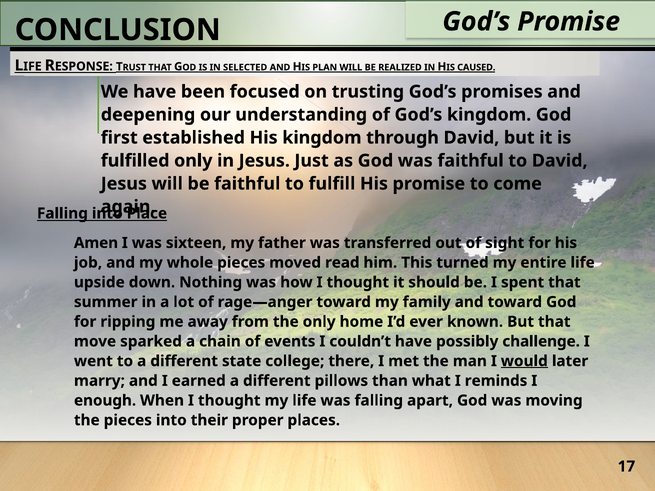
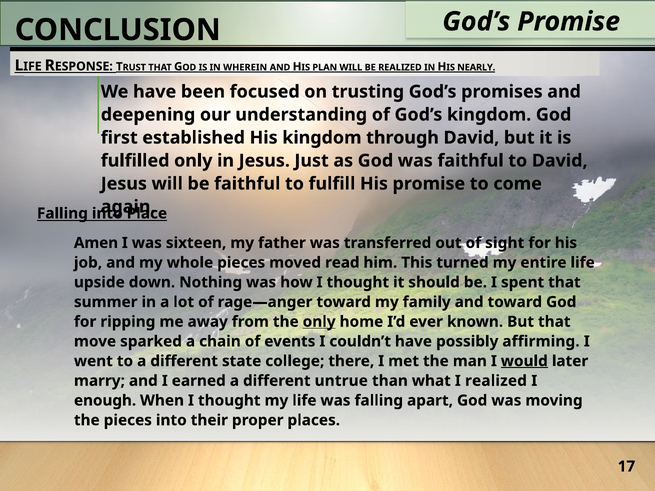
SELECTED: SELECTED -> WHEREIN
CAUSED: CAUSED -> NEARLY
only at (319, 322) underline: none -> present
challenge: challenge -> affirming
pillows: pillows -> untrue
I reminds: reminds -> realized
